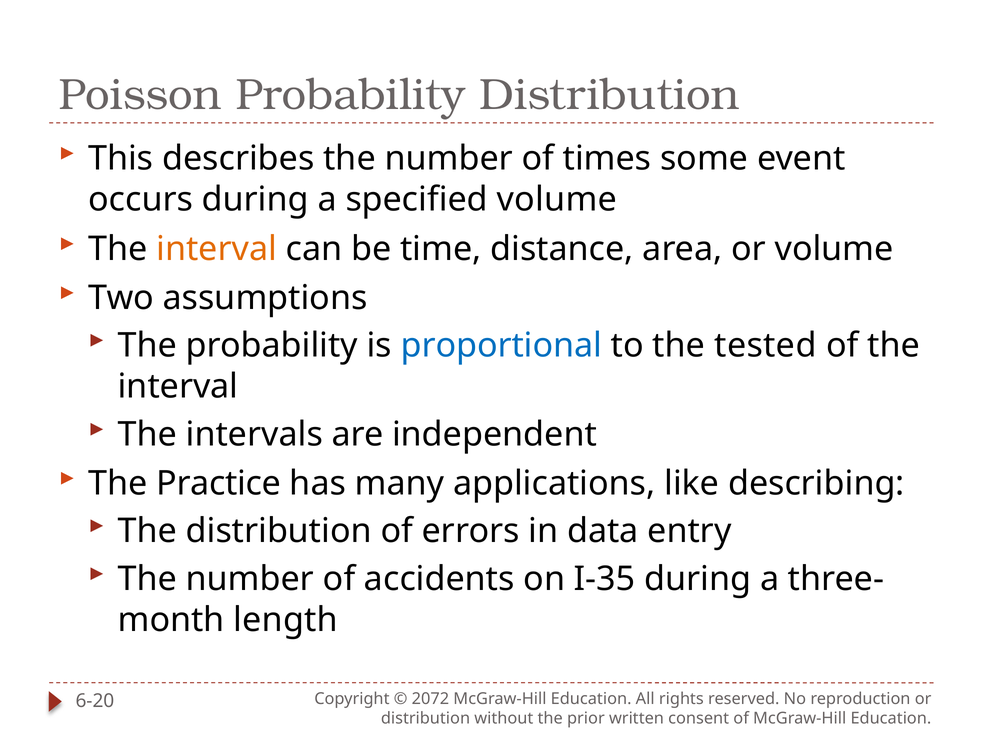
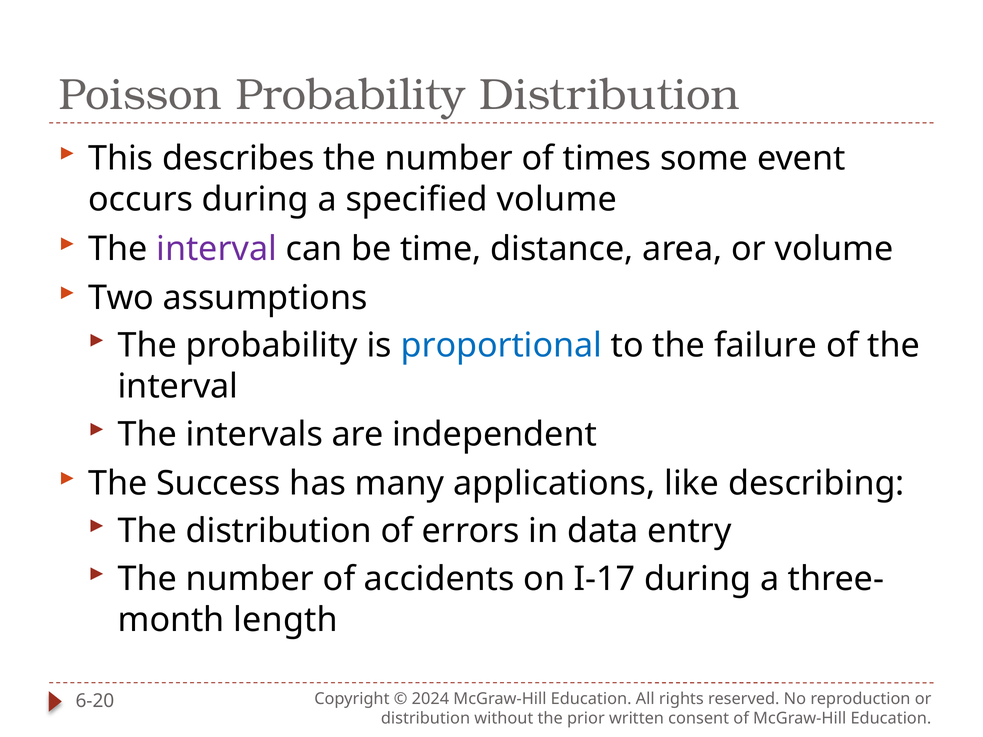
interval at (217, 249) colour: orange -> purple
tested: tested -> failure
Practice: Practice -> Success
I-35: I-35 -> I-17
2072: 2072 -> 2024
